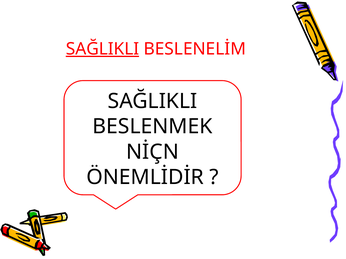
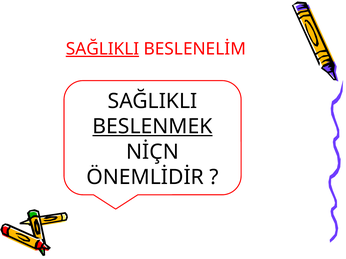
BESLENMEK underline: none -> present
